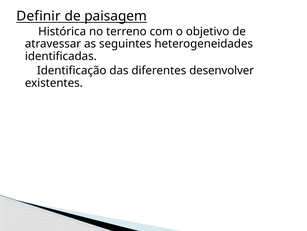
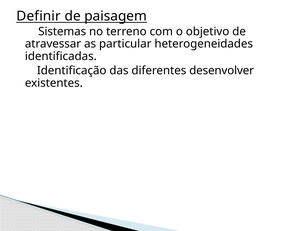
Histórica: Histórica -> Sistemas
seguintes: seguintes -> particular
